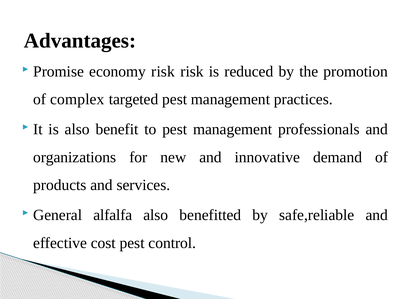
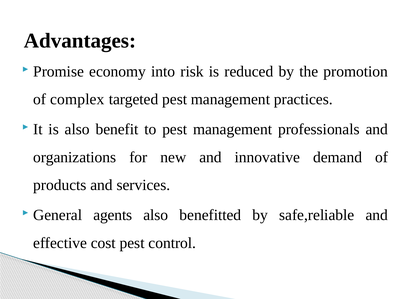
economy risk: risk -> into
alfalfa: alfalfa -> agents
